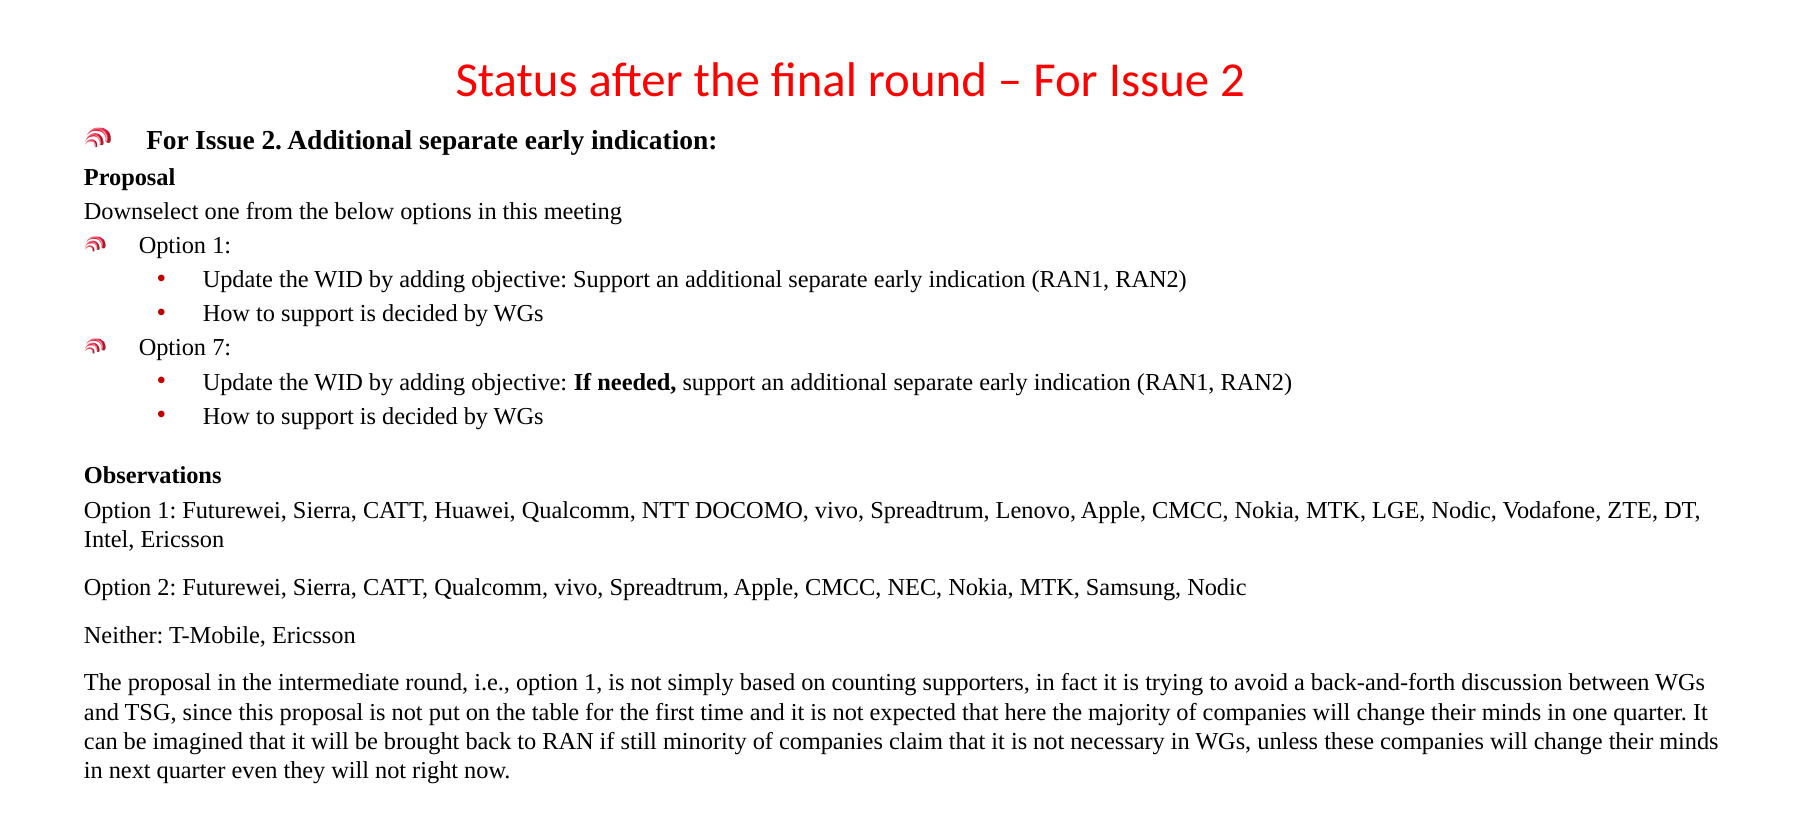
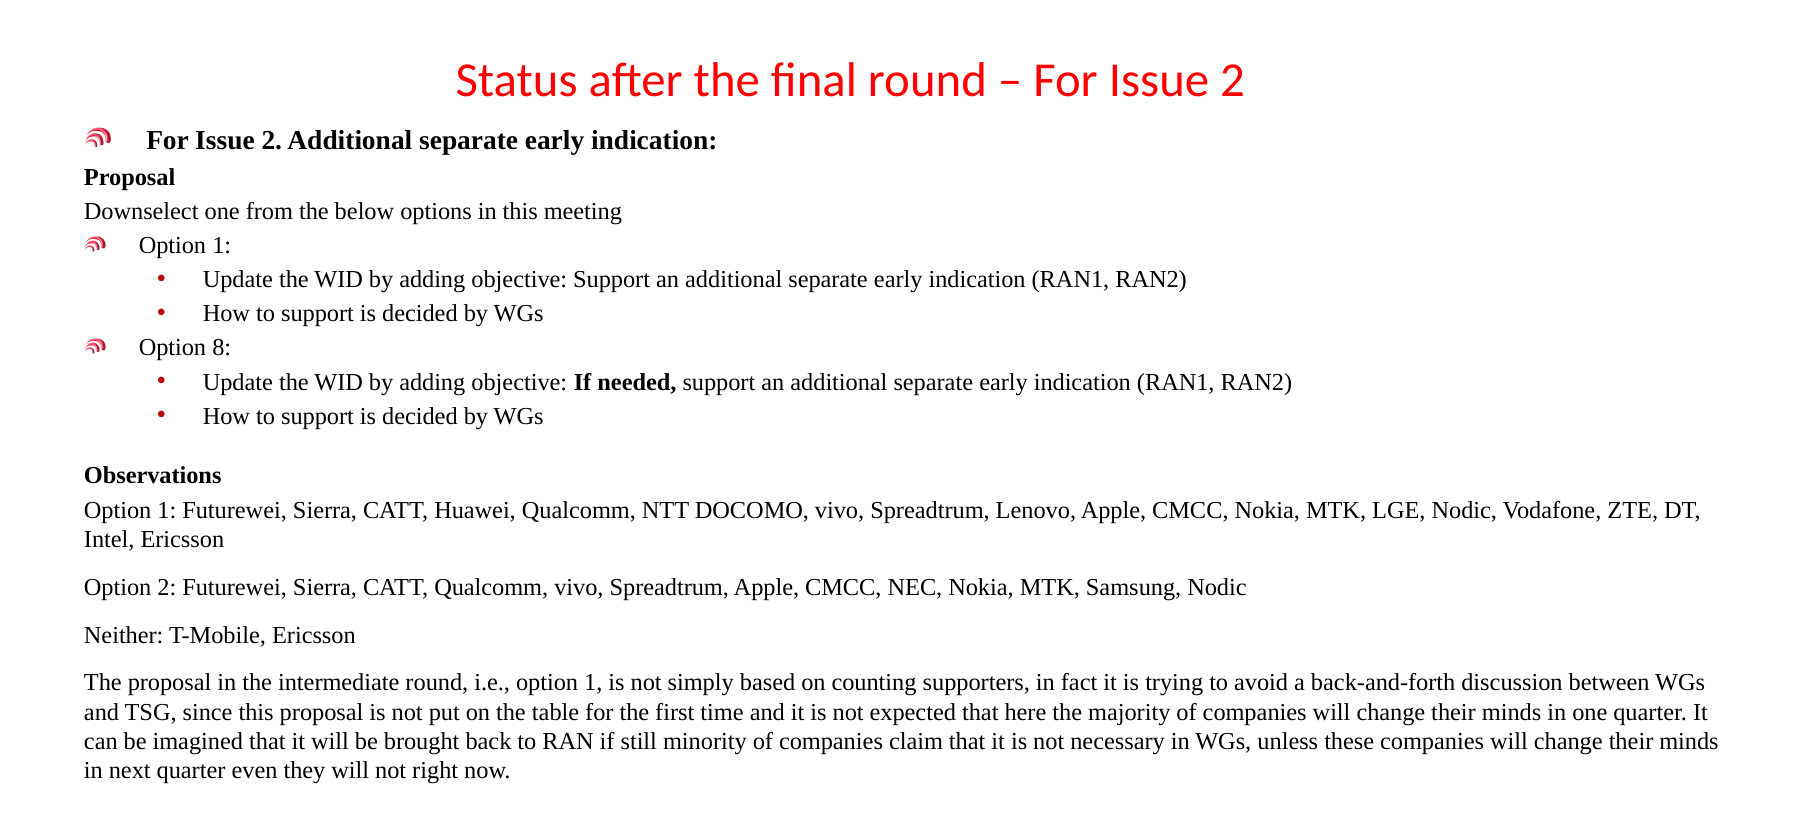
7: 7 -> 8
